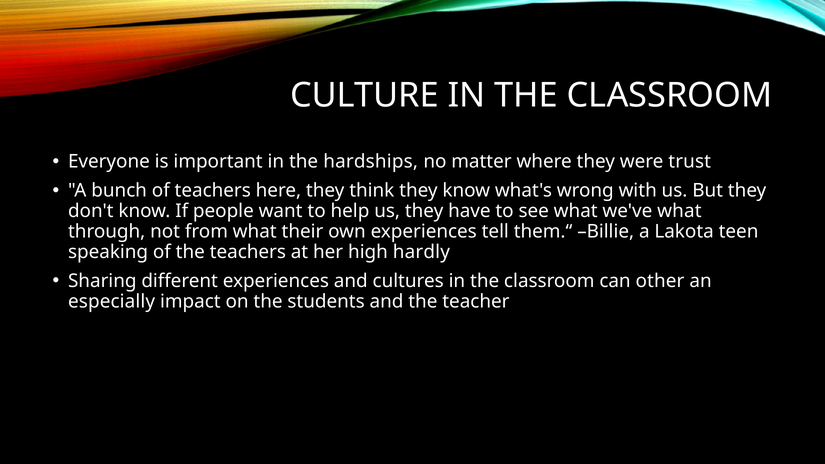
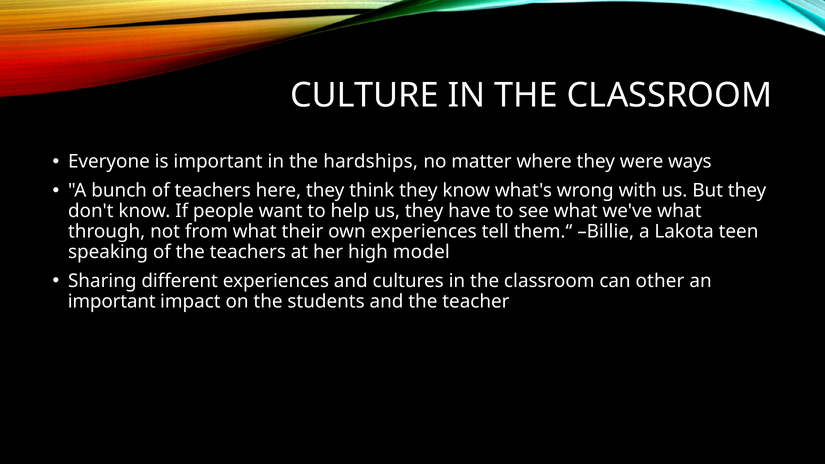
trust: trust -> ways
hardly: hardly -> model
especially at (112, 301): especially -> important
